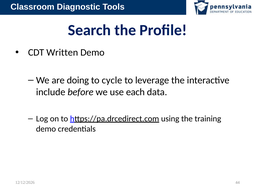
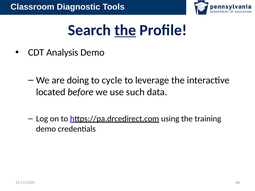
the at (125, 30) underline: none -> present
Written: Written -> Analysis
include: include -> located
each: each -> such
